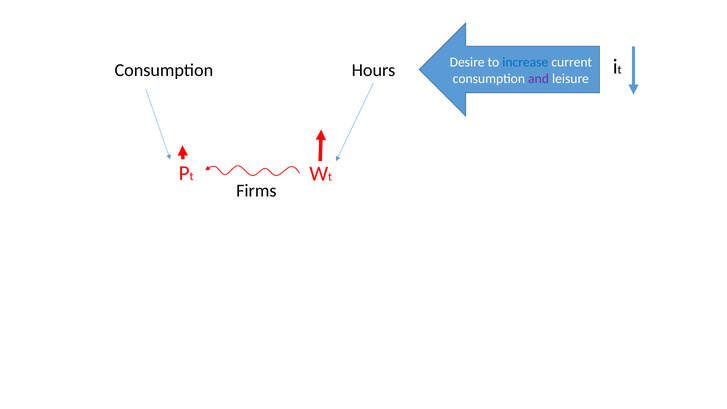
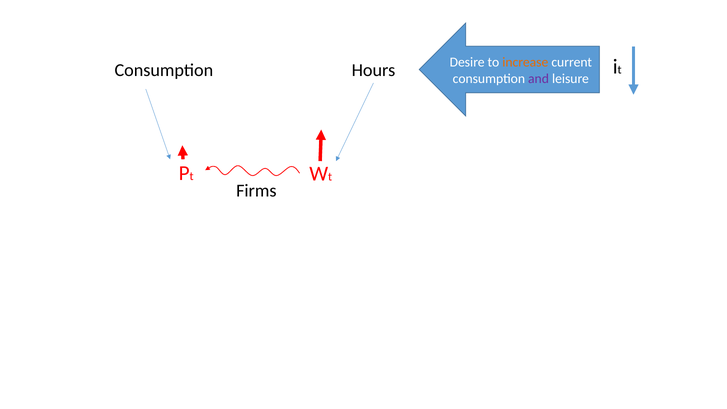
increase colour: blue -> orange
